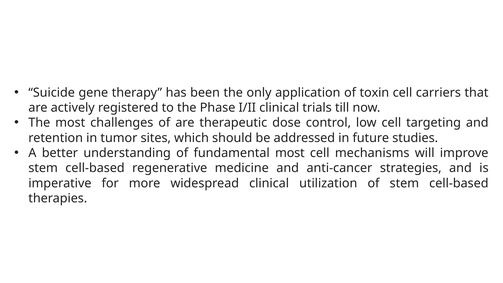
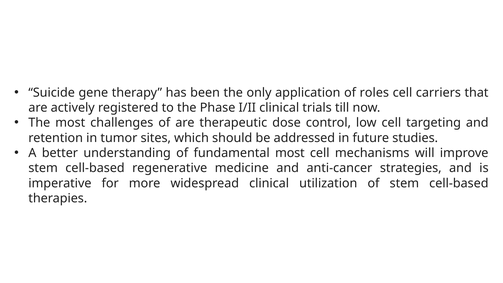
toxin: toxin -> roles
